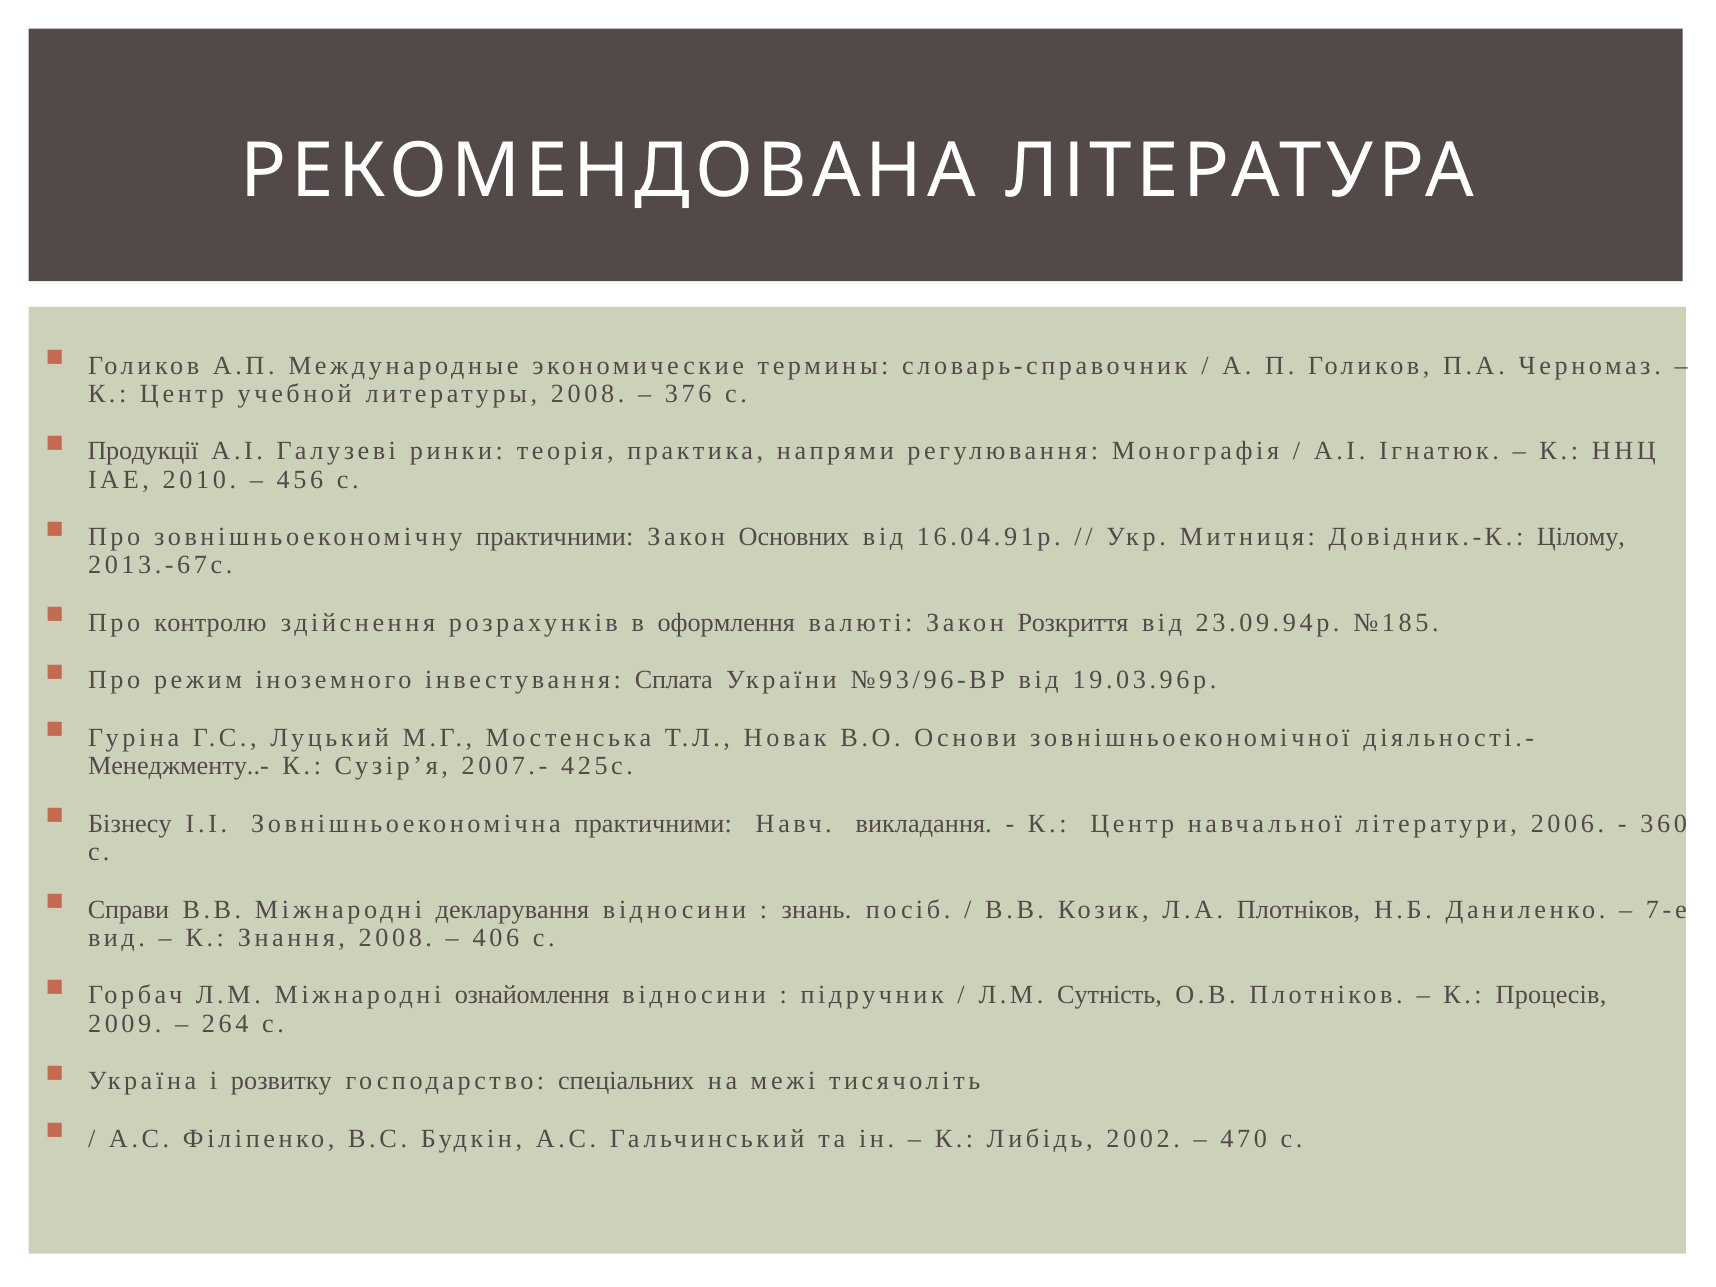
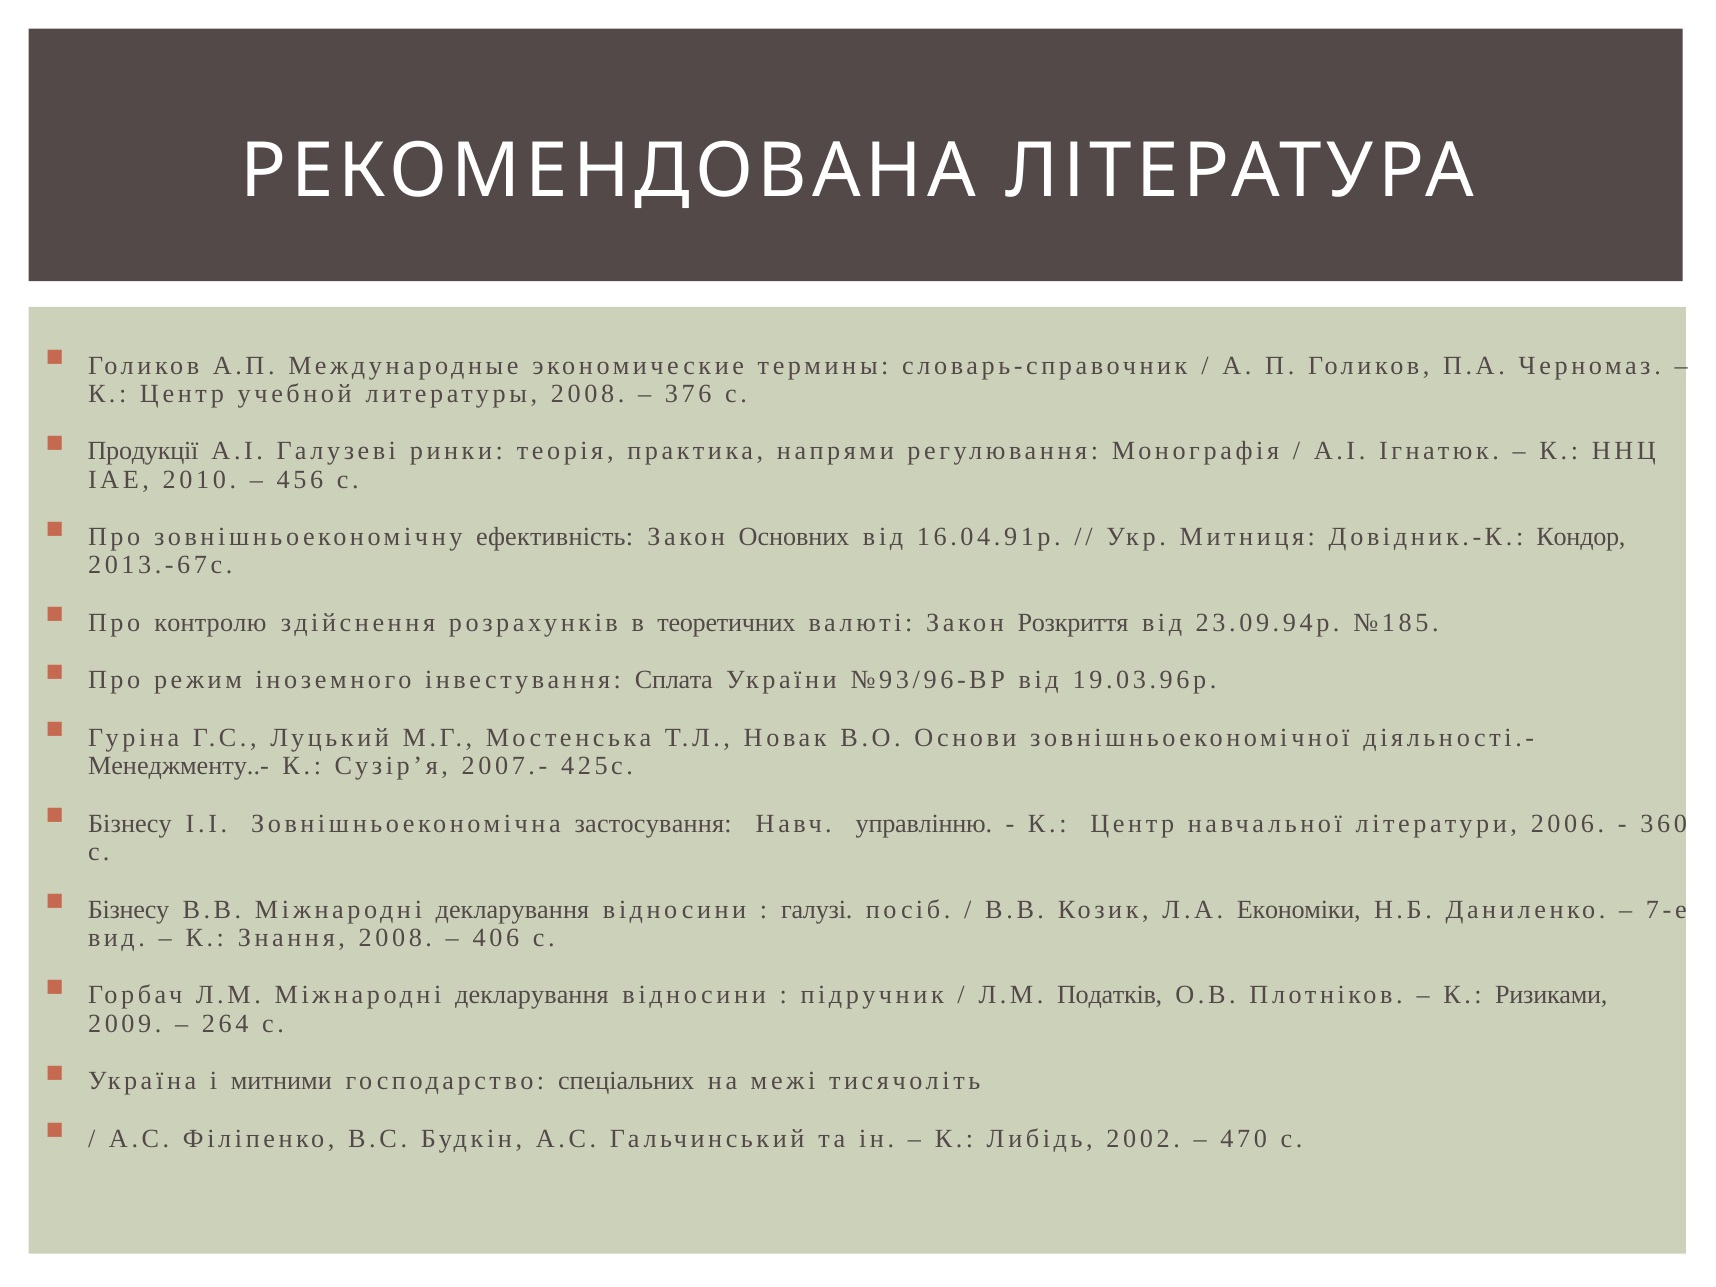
зовнішньоекономічну практичними: практичними -> ефективність
Цілому: Цілому -> Кондор
оформлення: оформлення -> теоретичних
Зовнішньоекономічна практичними: практичними -> застосування
викладання: викладання -> управлінню
Справи at (129, 909): Справи -> Бізнесу
знань: знань -> галузі
Л.А Плотніков: Плотніков -> Економіки
Л.М Міжнародні ознайомлення: ознайомлення -> декларування
Сутність: Сутність -> Податків
Процесів: Процесів -> Ризиками
розвитку: розвитку -> митними
